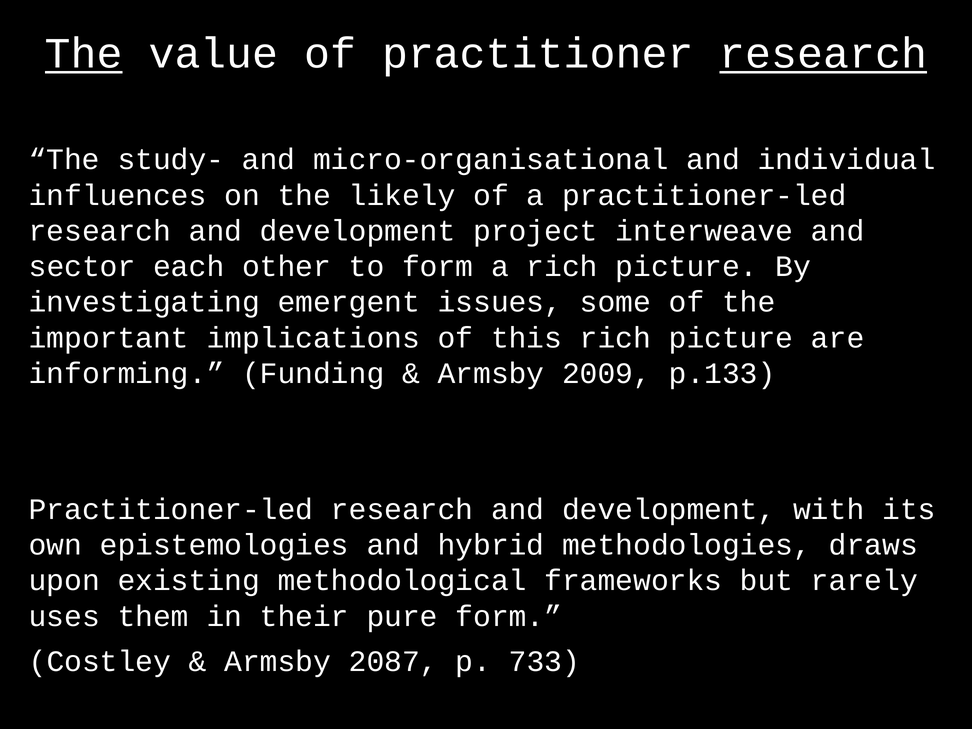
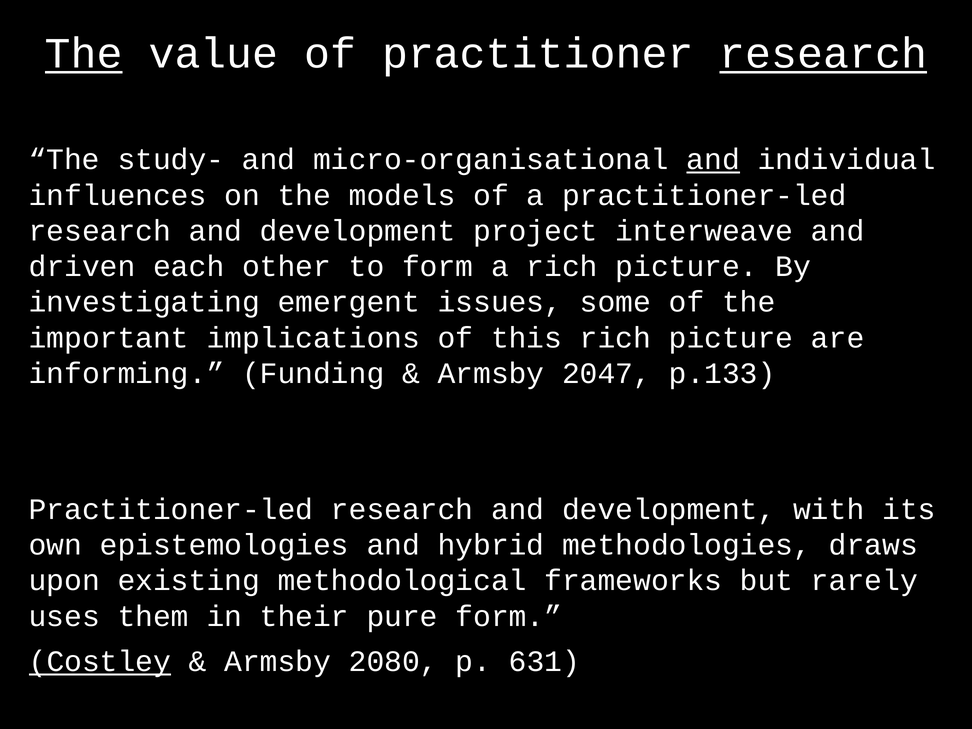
and at (713, 160) underline: none -> present
likely: likely -> models
sector: sector -> driven
2009: 2009 -> 2047
Costley underline: none -> present
2087: 2087 -> 2080
733: 733 -> 631
